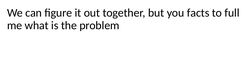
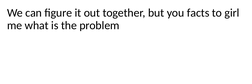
full: full -> girl
